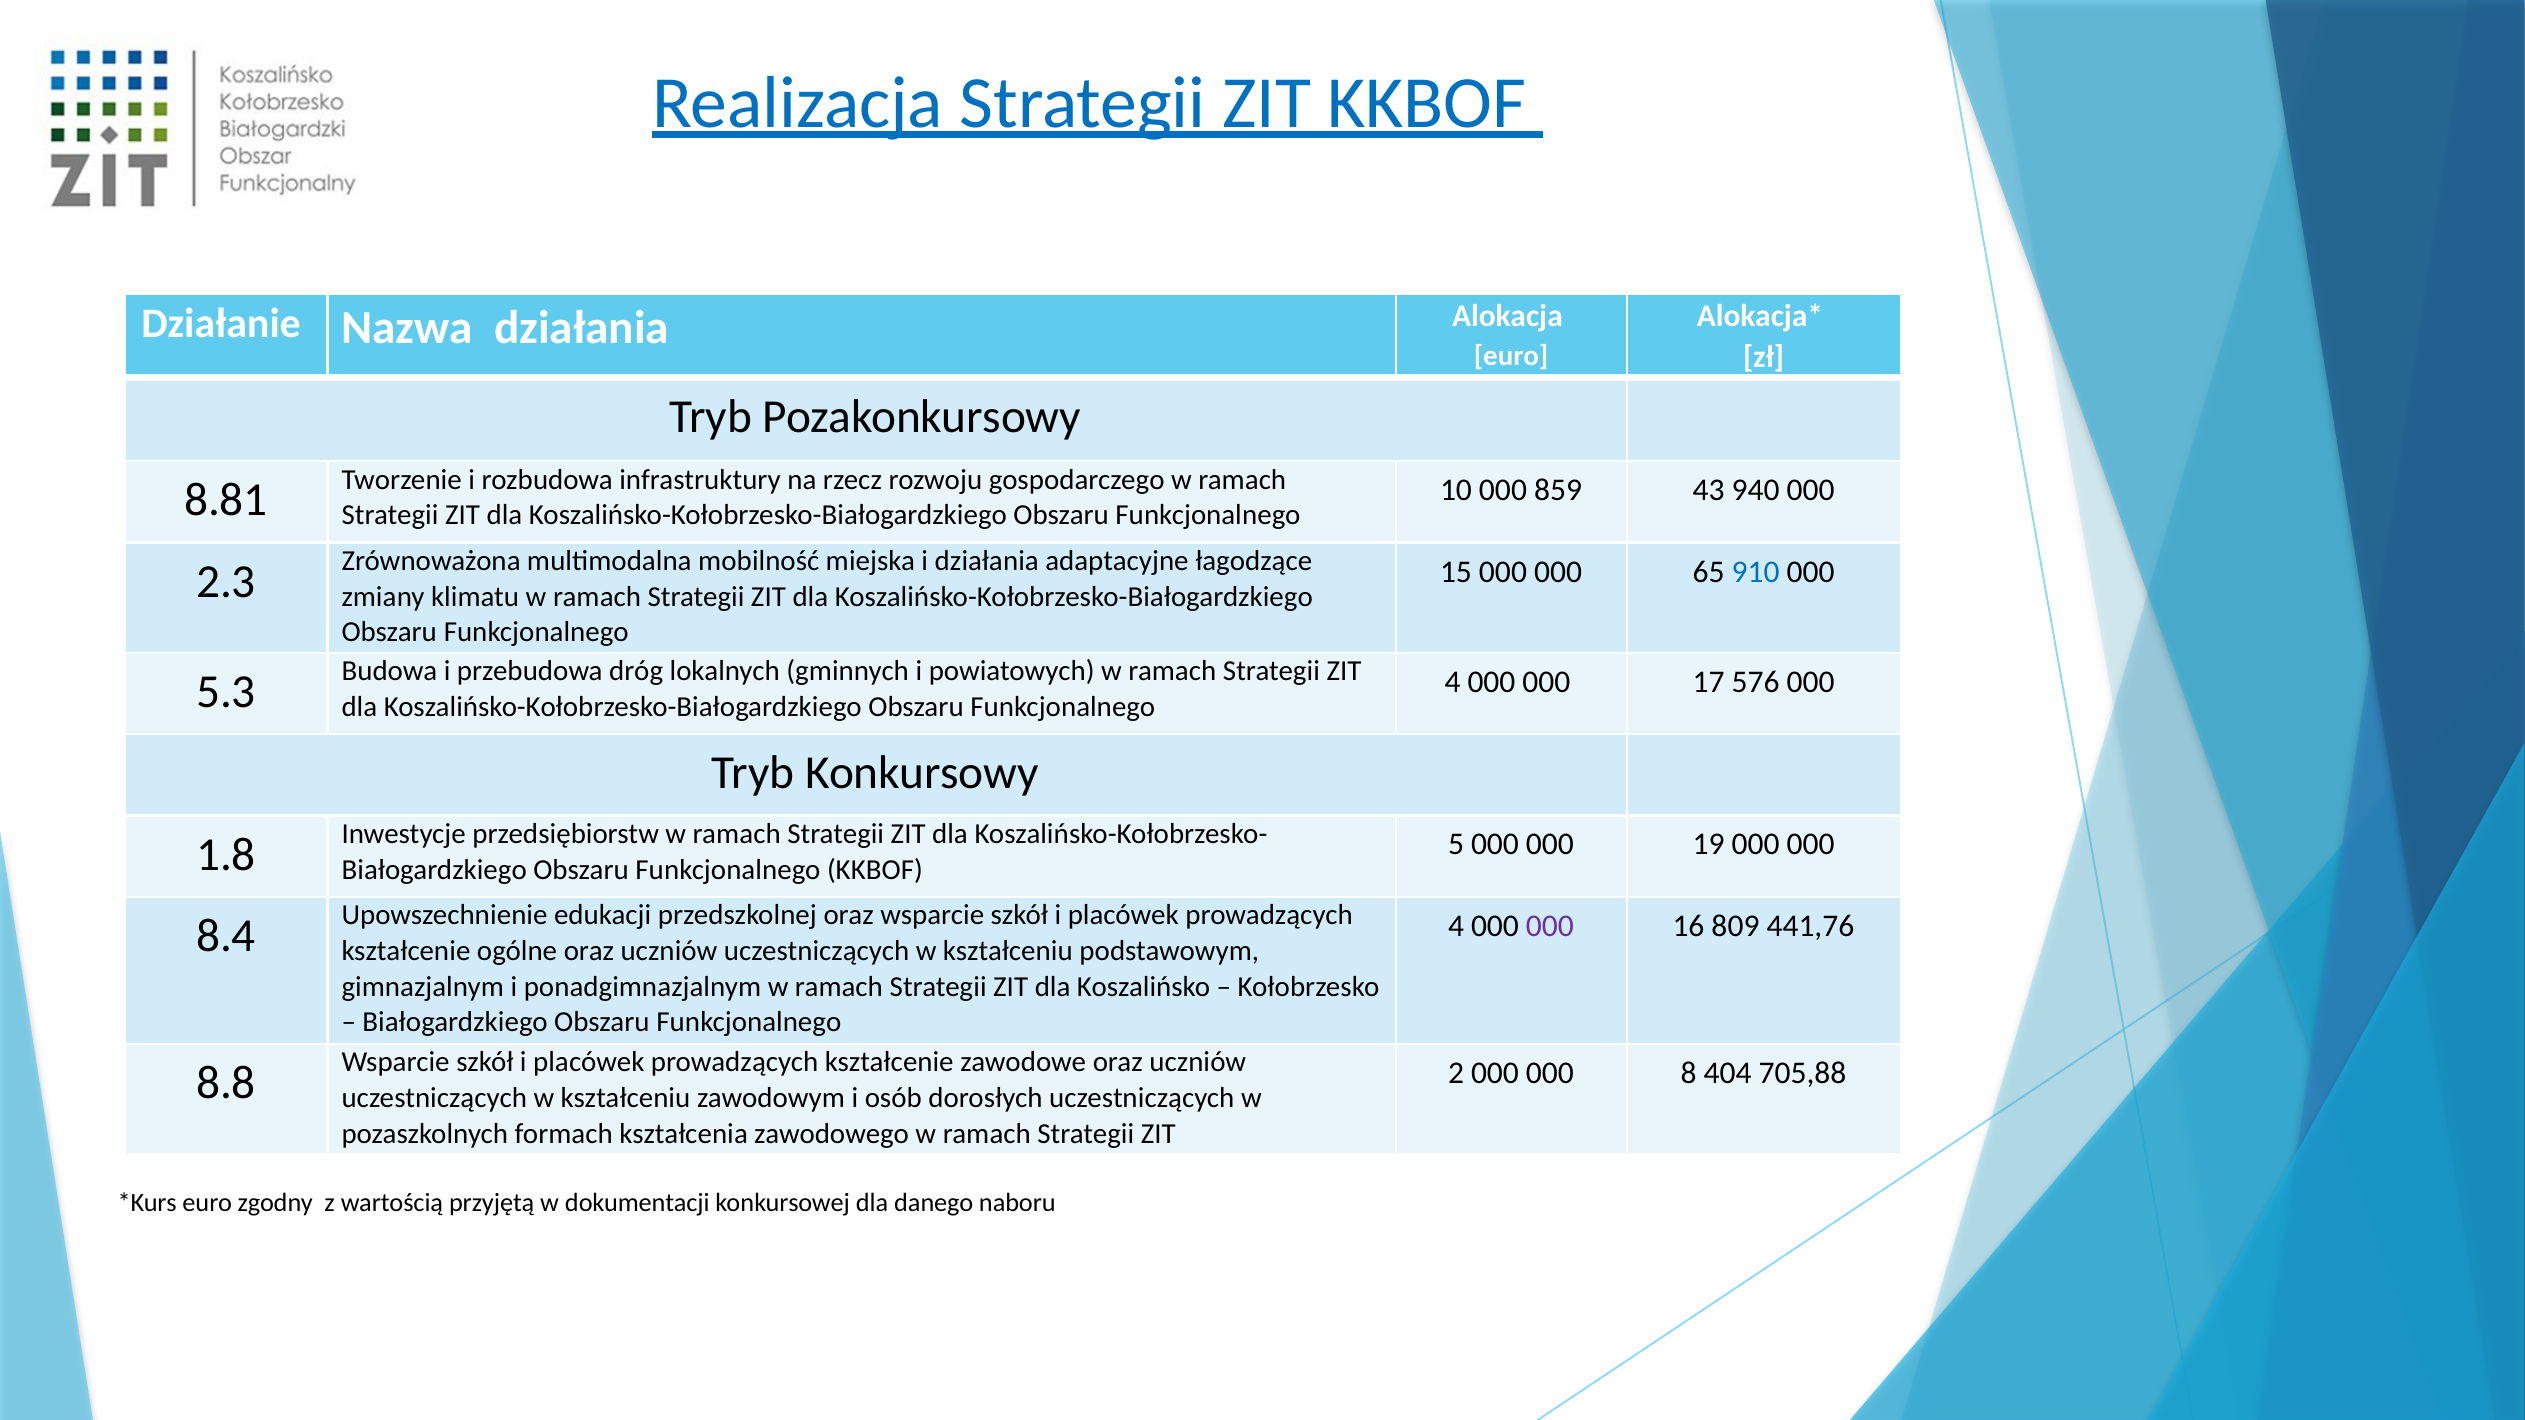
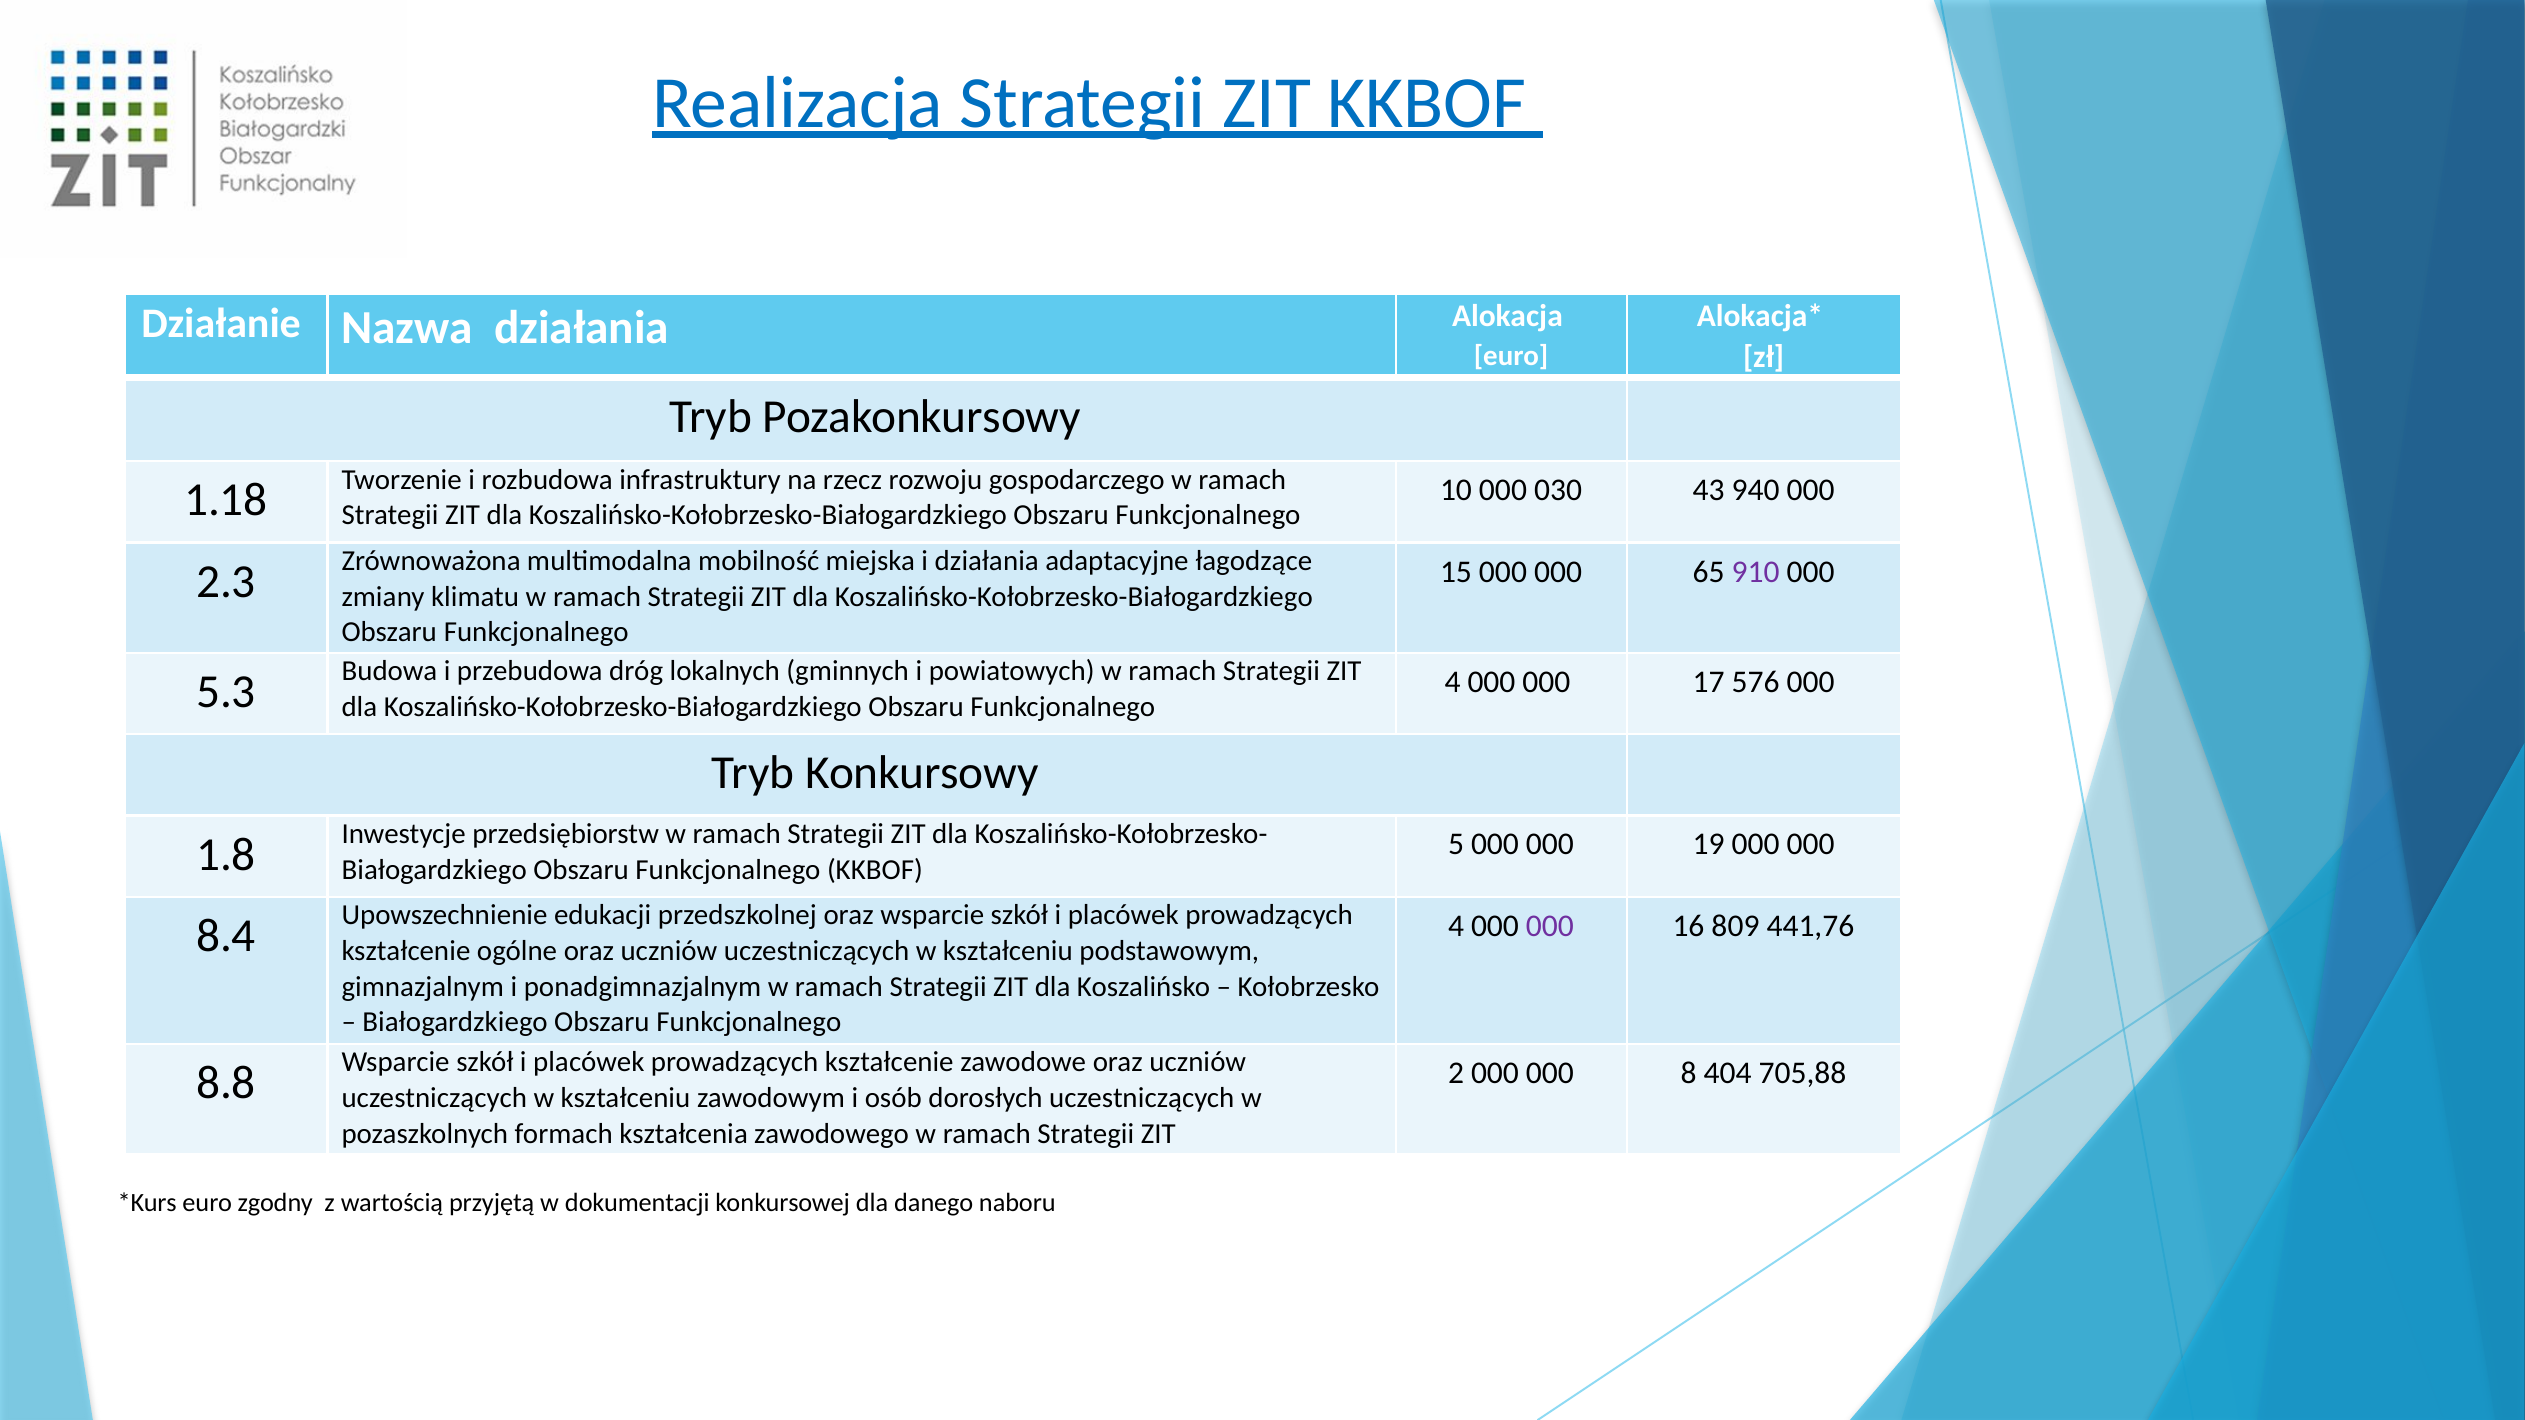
859: 859 -> 030
8.81: 8.81 -> 1.18
910 colour: blue -> purple
